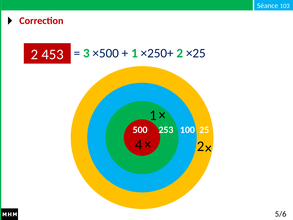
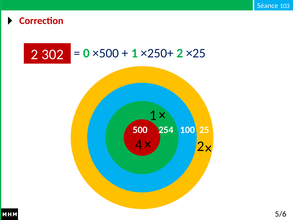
3: 3 -> 0
453: 453 -> 302
253: 253 -> 254
